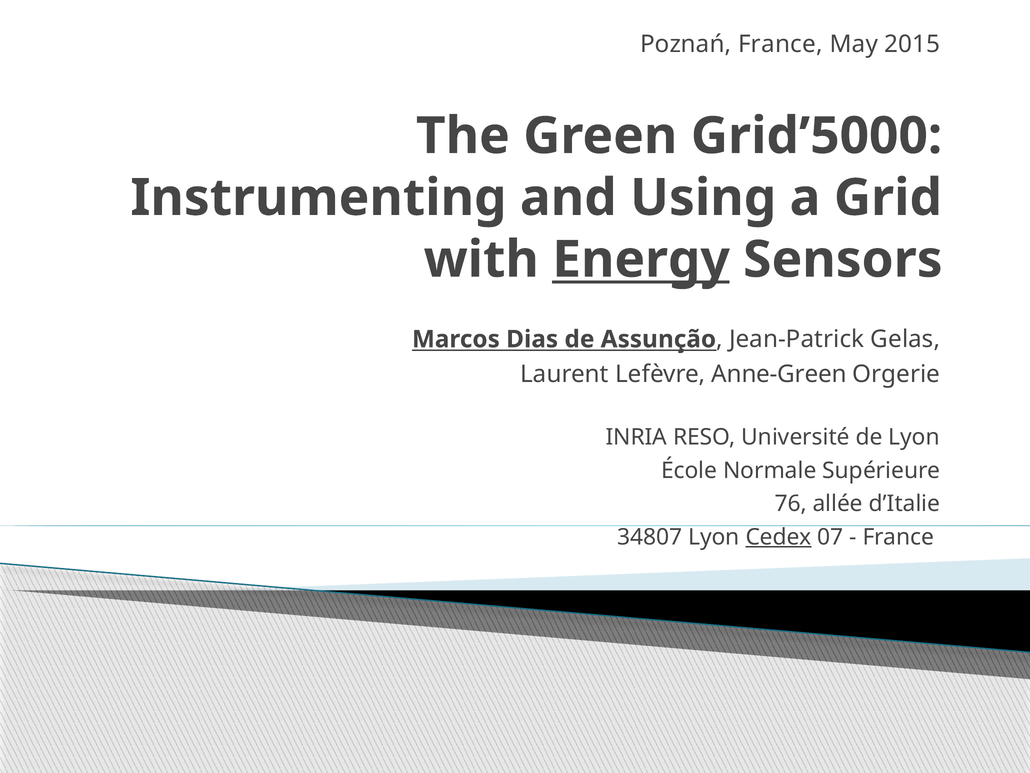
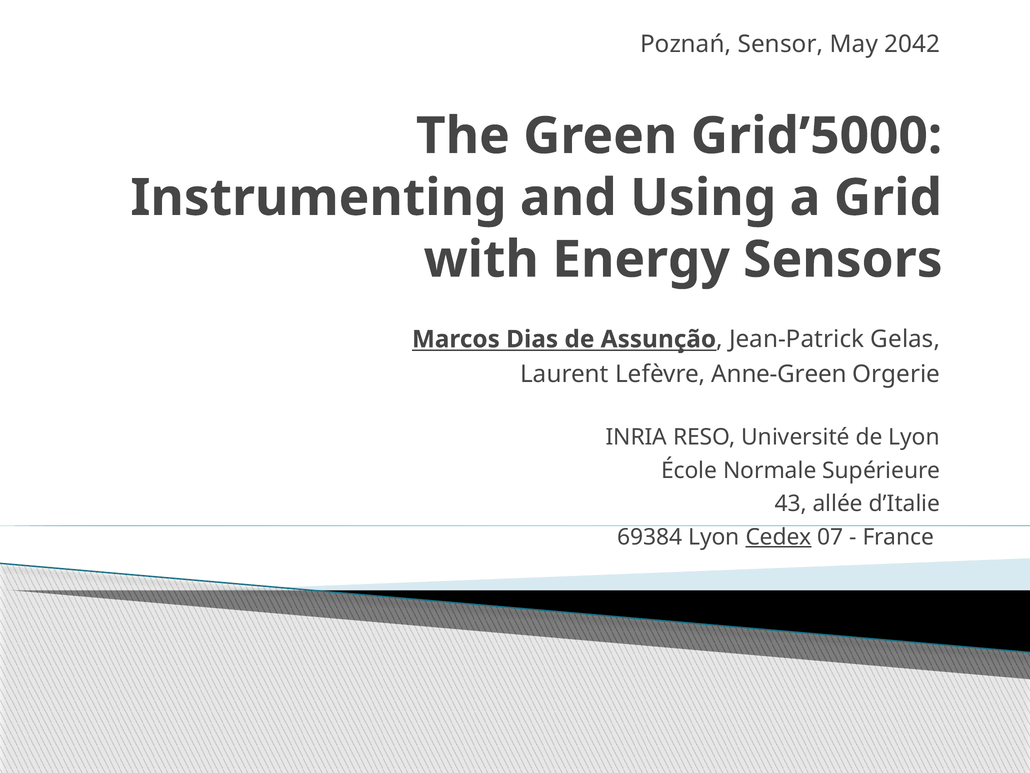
Poznań France: France -> Sensor
2015: 2015 -> 2042
Energy underline: present -> none
76: 76 -> 43
34807: 34807 -> 69384
